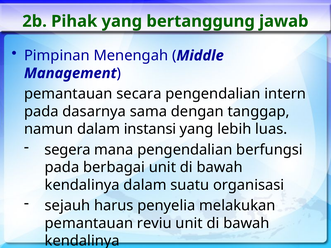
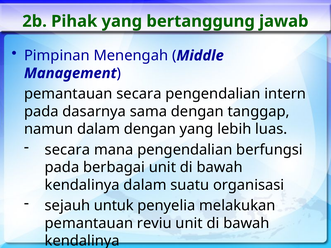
dalam instansi: instansi -> dengan
segera at (68, 150): segera -> secara
harus: harus -> untuk
